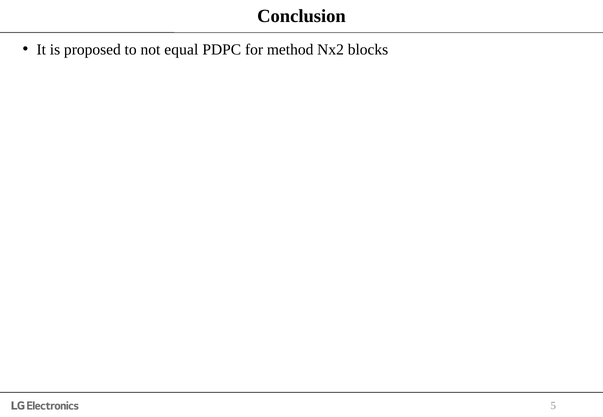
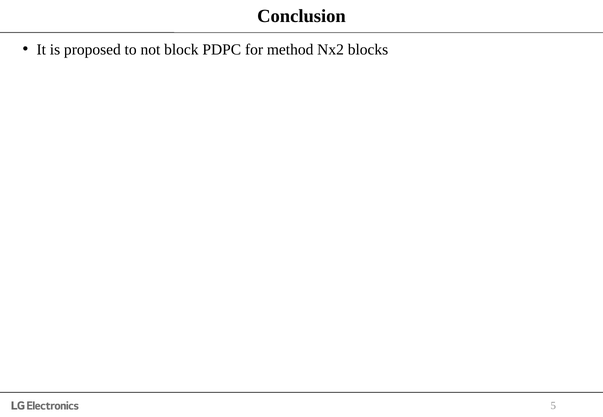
equal: equal -> block
